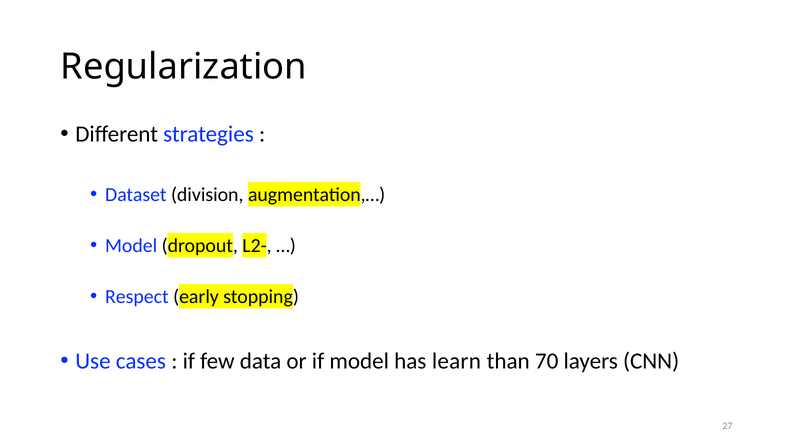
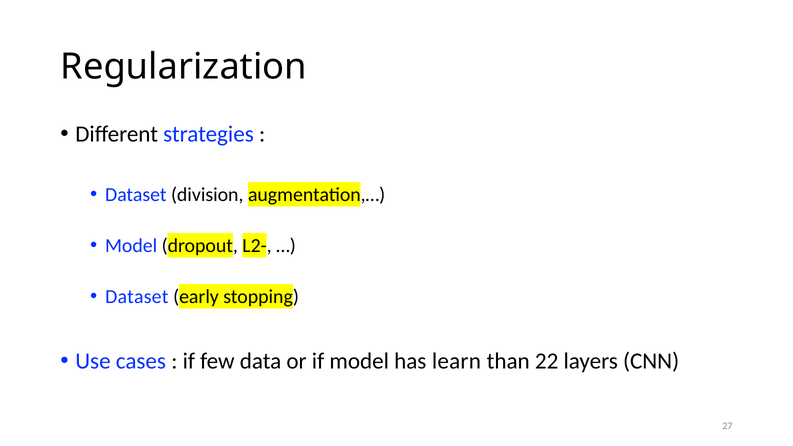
Respect at (137, 297): Respect -> Dataset
70: 70 -> 22
